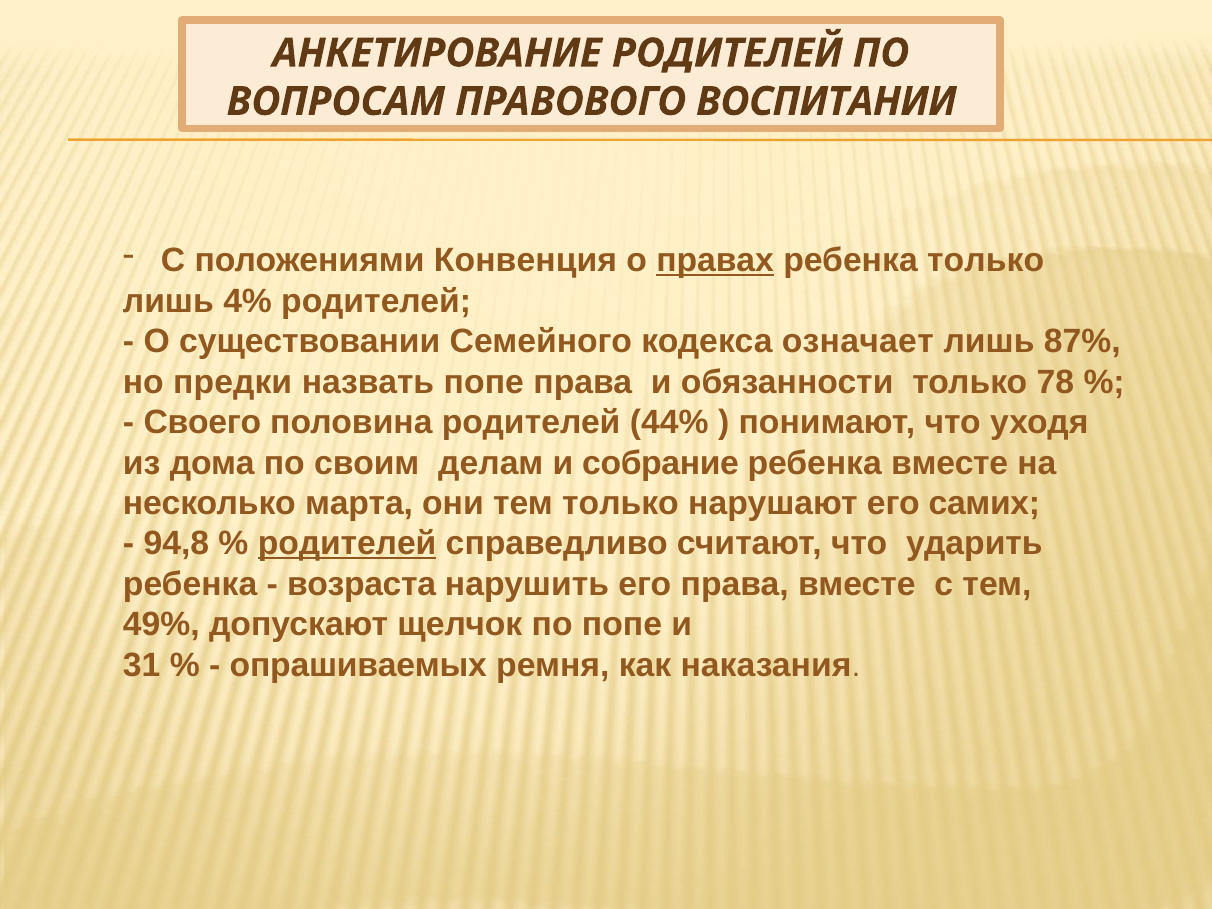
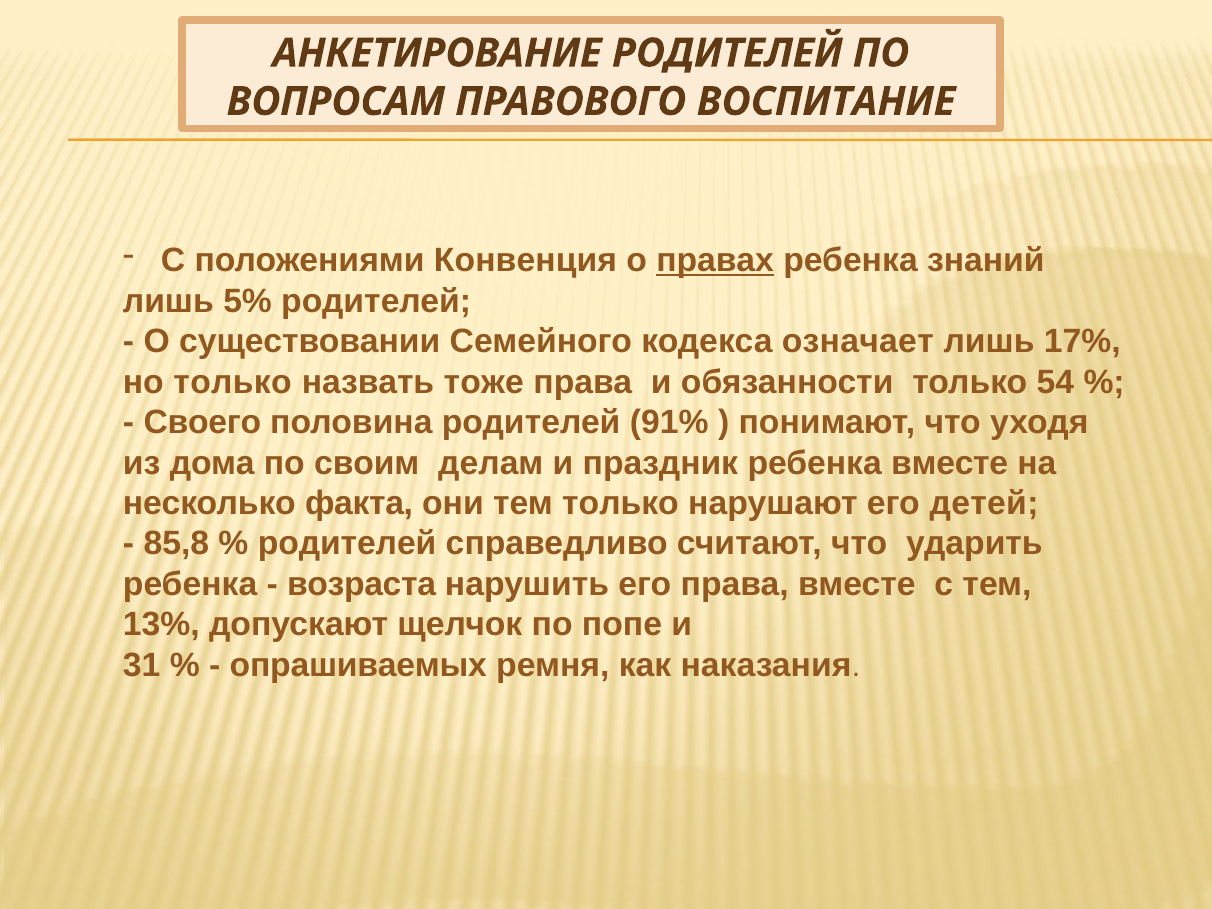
ВОСПИТАНИИ: ВОСПИТАНИИ -> ВОСПИТАНИЕ
ребенка только: только -> знаний
4%: 4% -> 5%
87%: 87% -> 17%
но предки: предки -> только
назвать попе: попе -> тоже
78: 78 -> 54
44%: 44% -> 91%
собрание: собрание -> праздник
марта: марта -> факта
самих: самих -> детей
94,8: 94,8 -> 85,8
родителей at (347, 544) underline: present -> none
49%: 49% -> 13%
